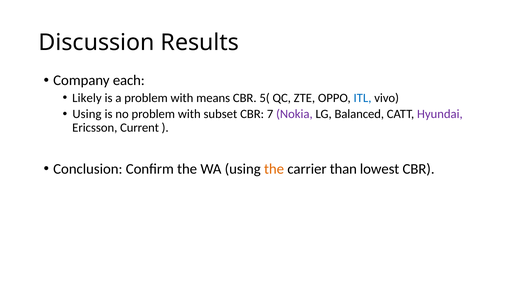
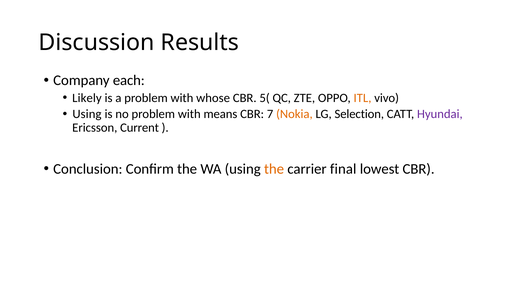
means: means -> whose
ITL colour: blue -> orange
subset: subset -> means
Nokia colour: purple -> orange
Balanced: Balanced -> Selection
than: than -> final
